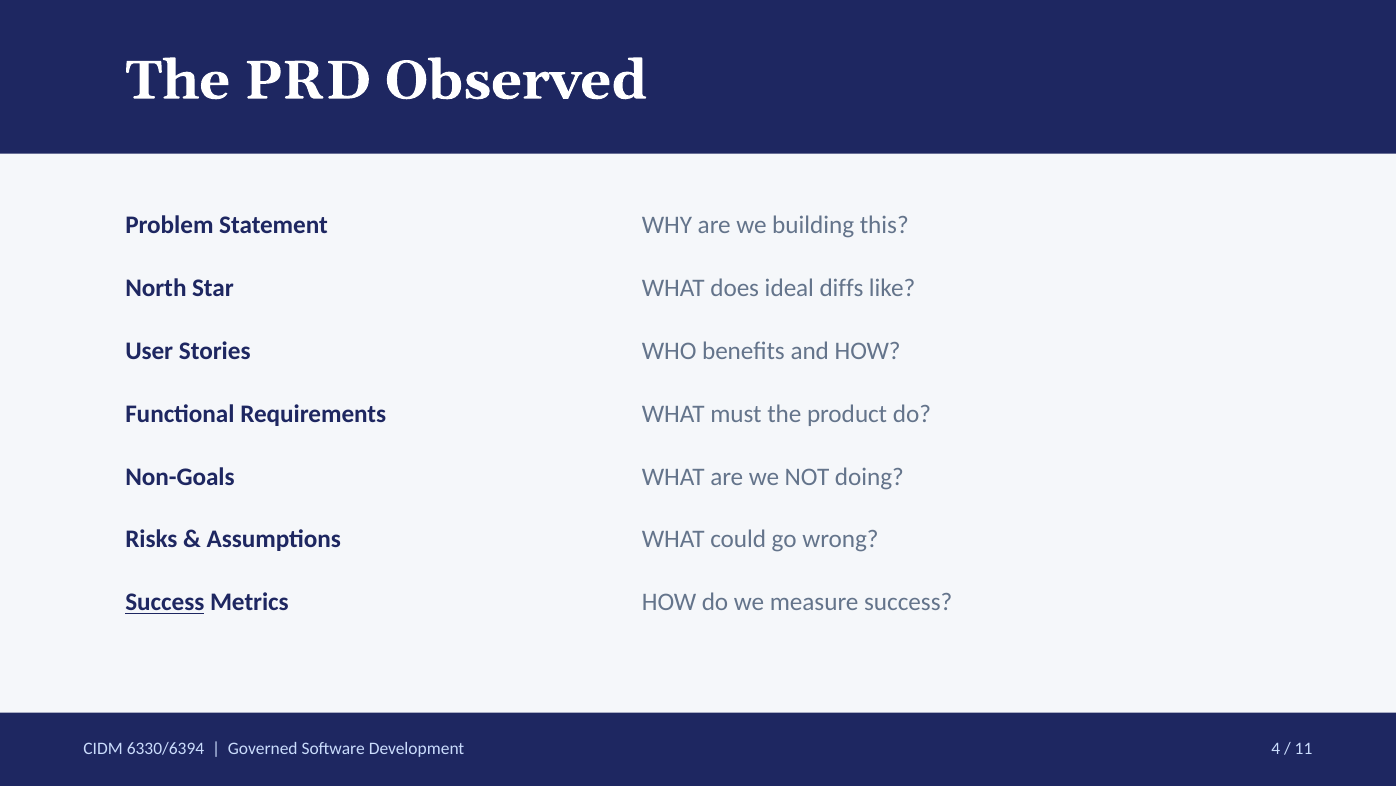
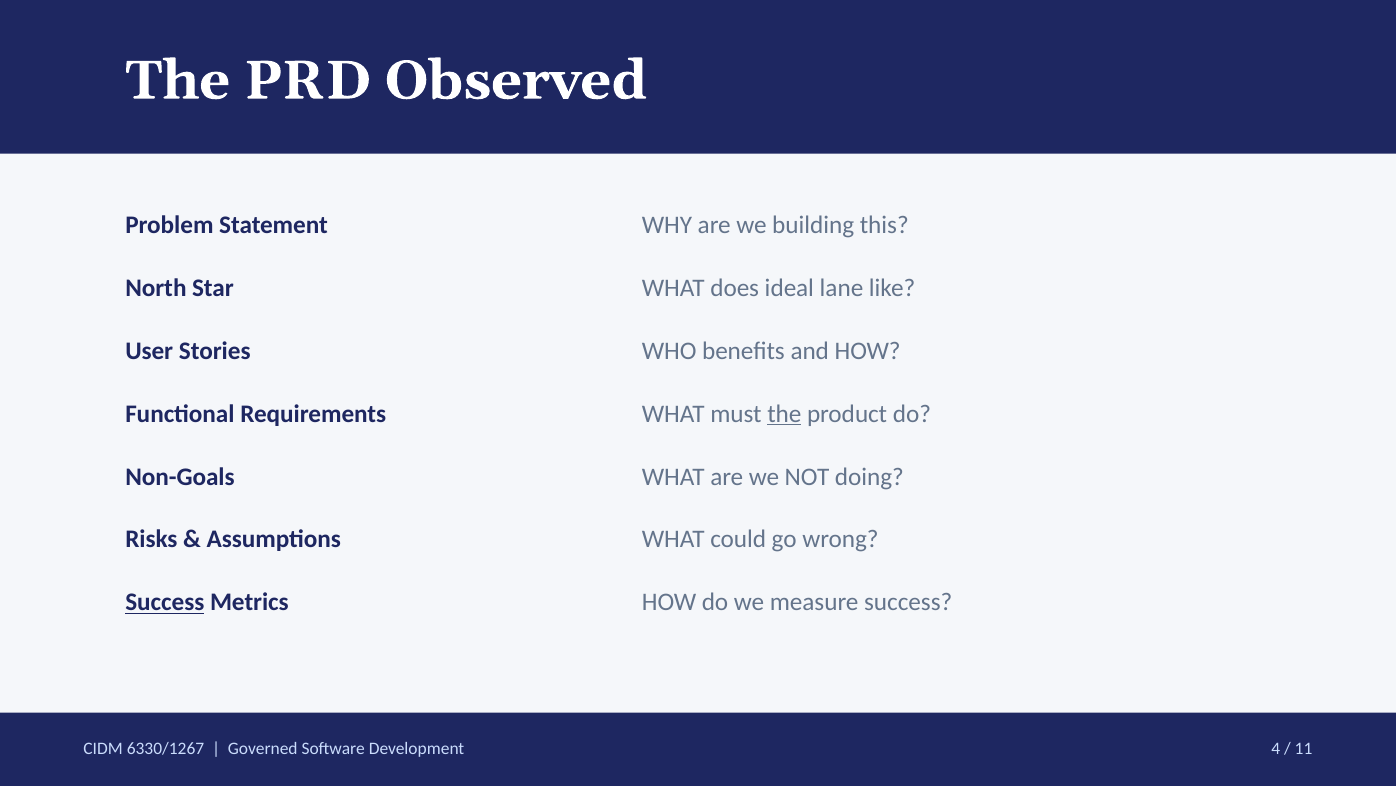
diffs: diffs -> lane
the at (784, 413) underline: none -> present
6330/6394: 6330/6394 -> 6330/1267
